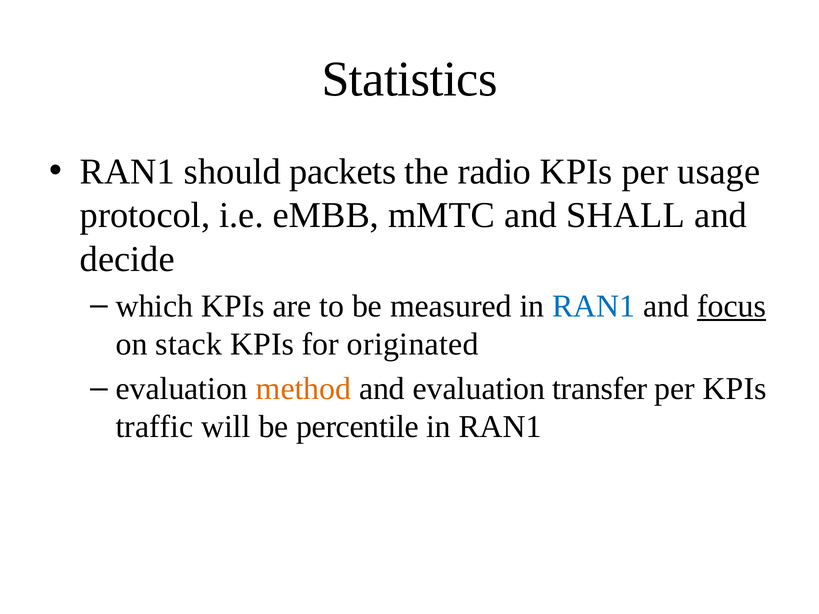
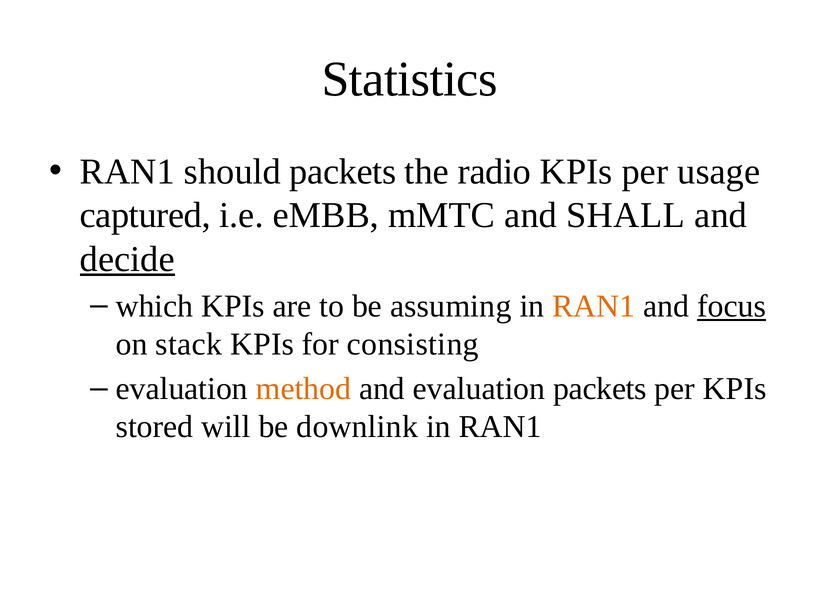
protocol: protocol -> captured
decide underline: none -> present
measured: measured -> assuming
RAN1 at (594, 306) colour: blue -> orange
originated: originated -> consisting
evaluation transfer: transfer -> packets
traffic: traffic -> stored
percentile: percentile -> downlink
